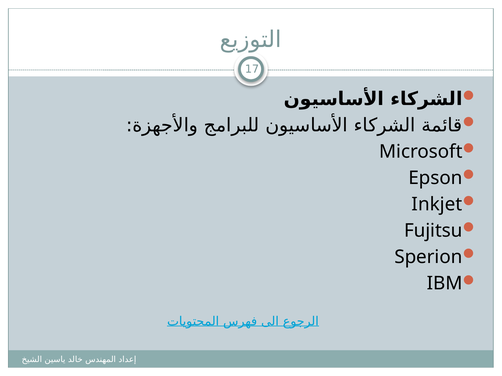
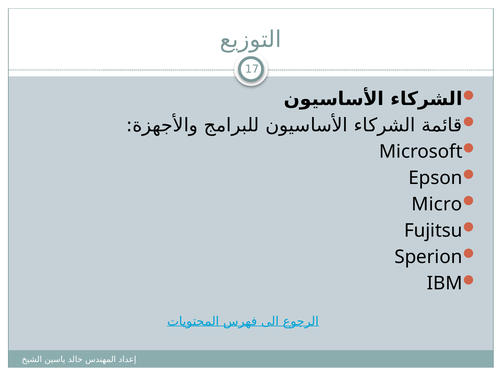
Inkjet: Inkjet -> Micro
